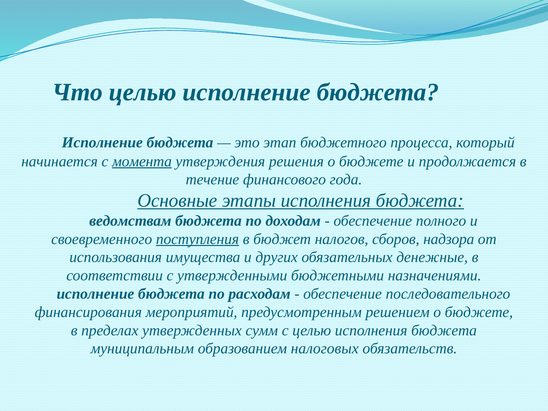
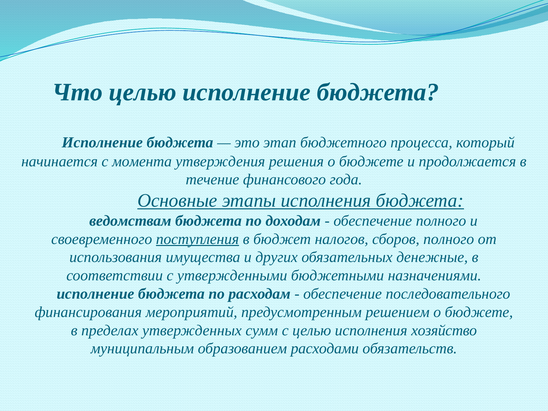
момента underline: present -> none
сборов надзора: надзора -> полного
целью исполнения бюджета: бюджета -> хозяйство
налоговых: налоговых -> расходами
